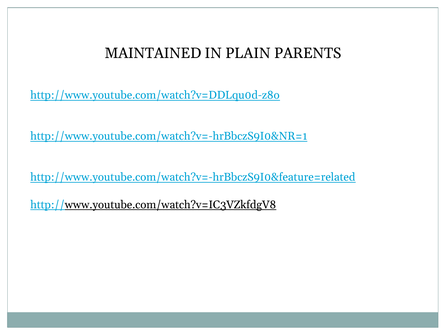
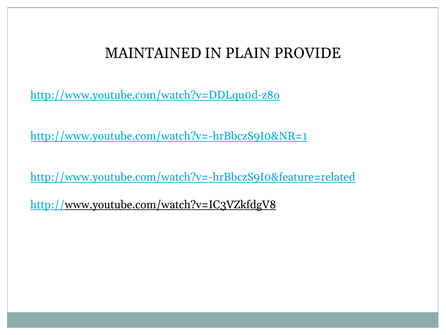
PARENTS: PARENTS -> PROVIDE
